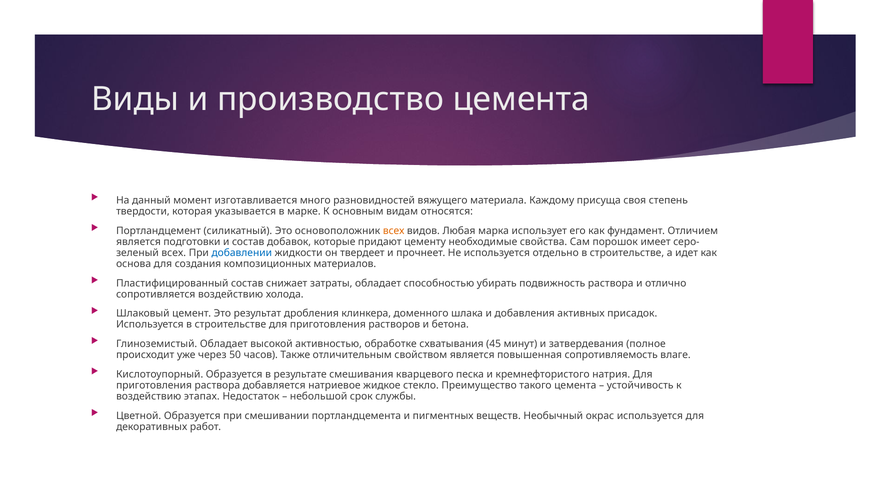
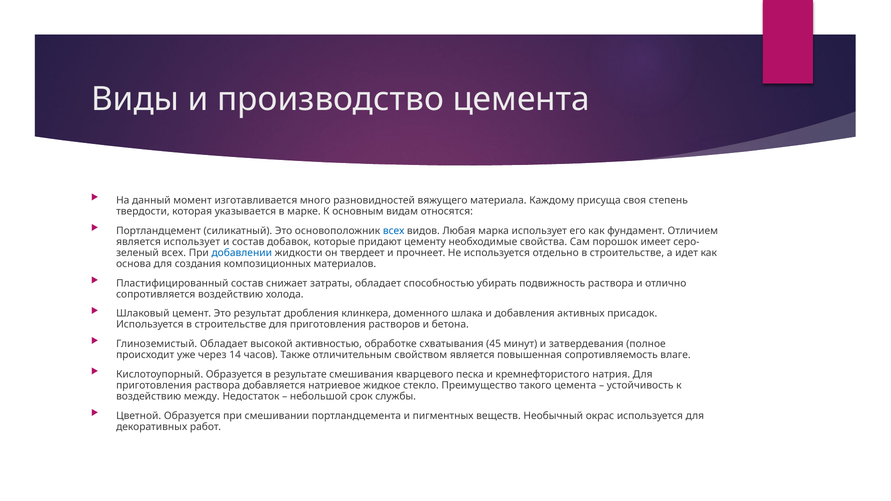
всех at (394, 231) colour: orange -> blue
является подготовки: подготовки -> использует
50: 50 -> 14
этапах: этапах -> между
